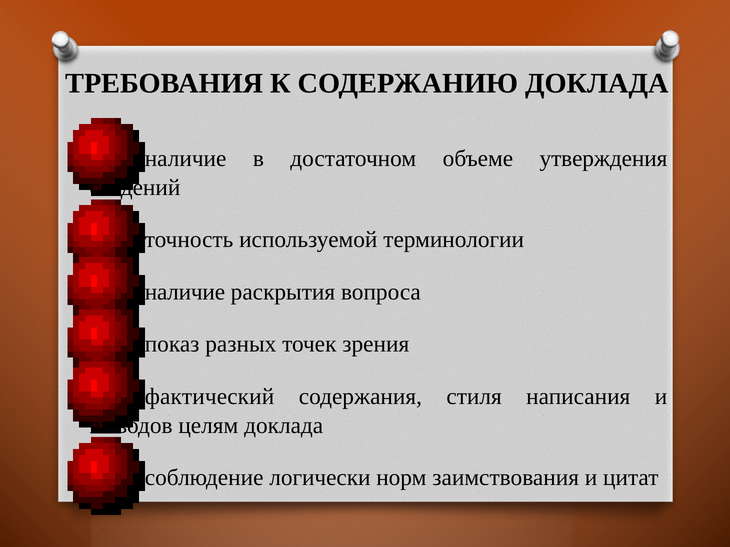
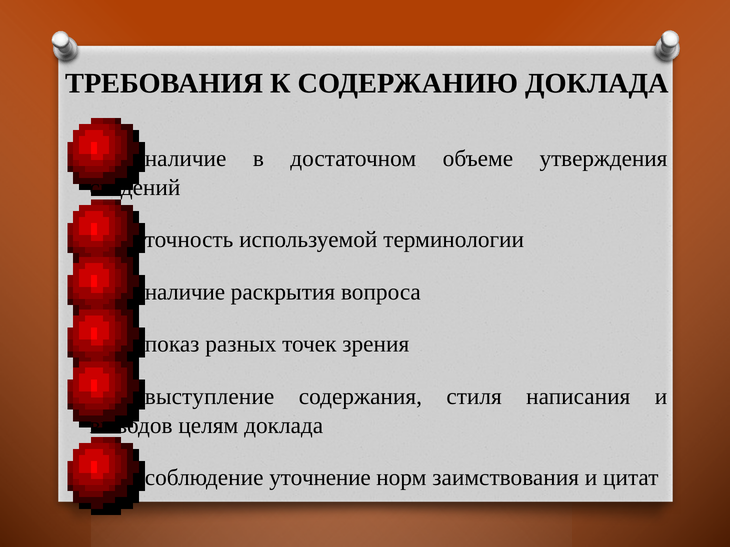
фактический: фактический -> выступление
логически: логически -> уточнение
